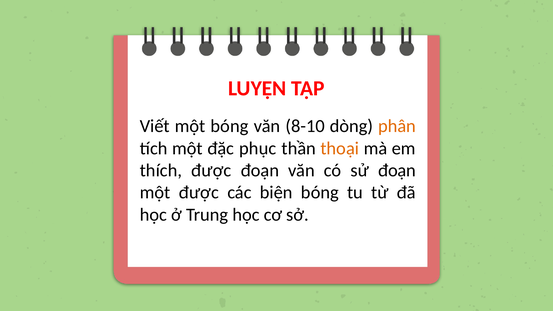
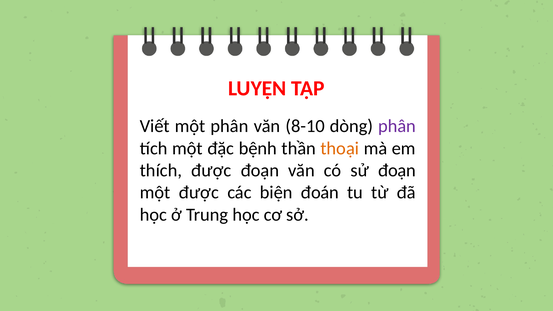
một bóng: bóng -> phân
phân at (397, 126) colour: orange -> purple
phục: phục -> bệnh
biện bóng: bóng -> đoán
